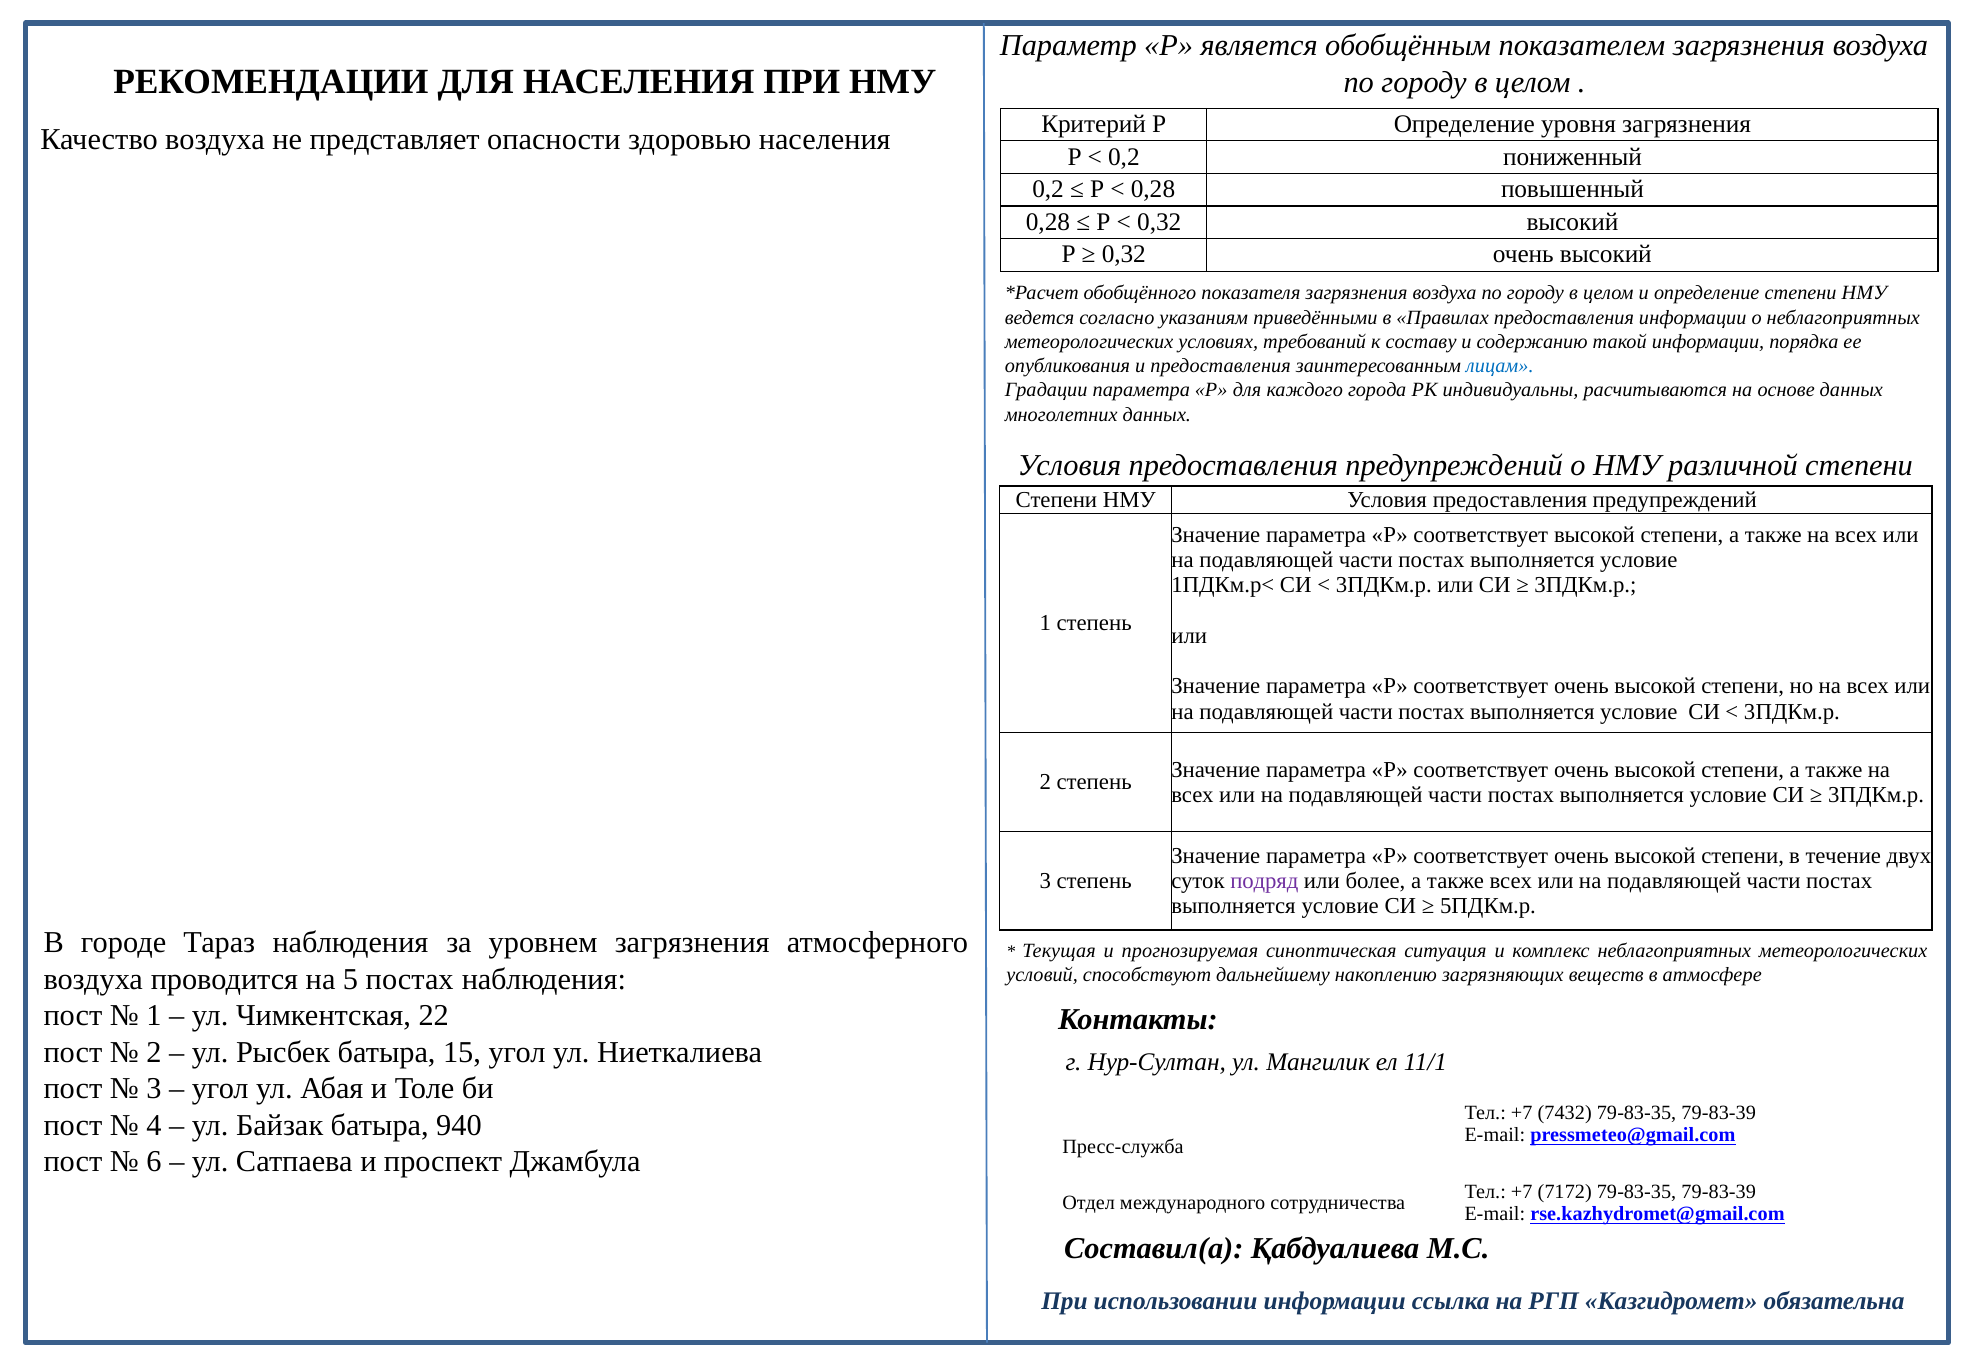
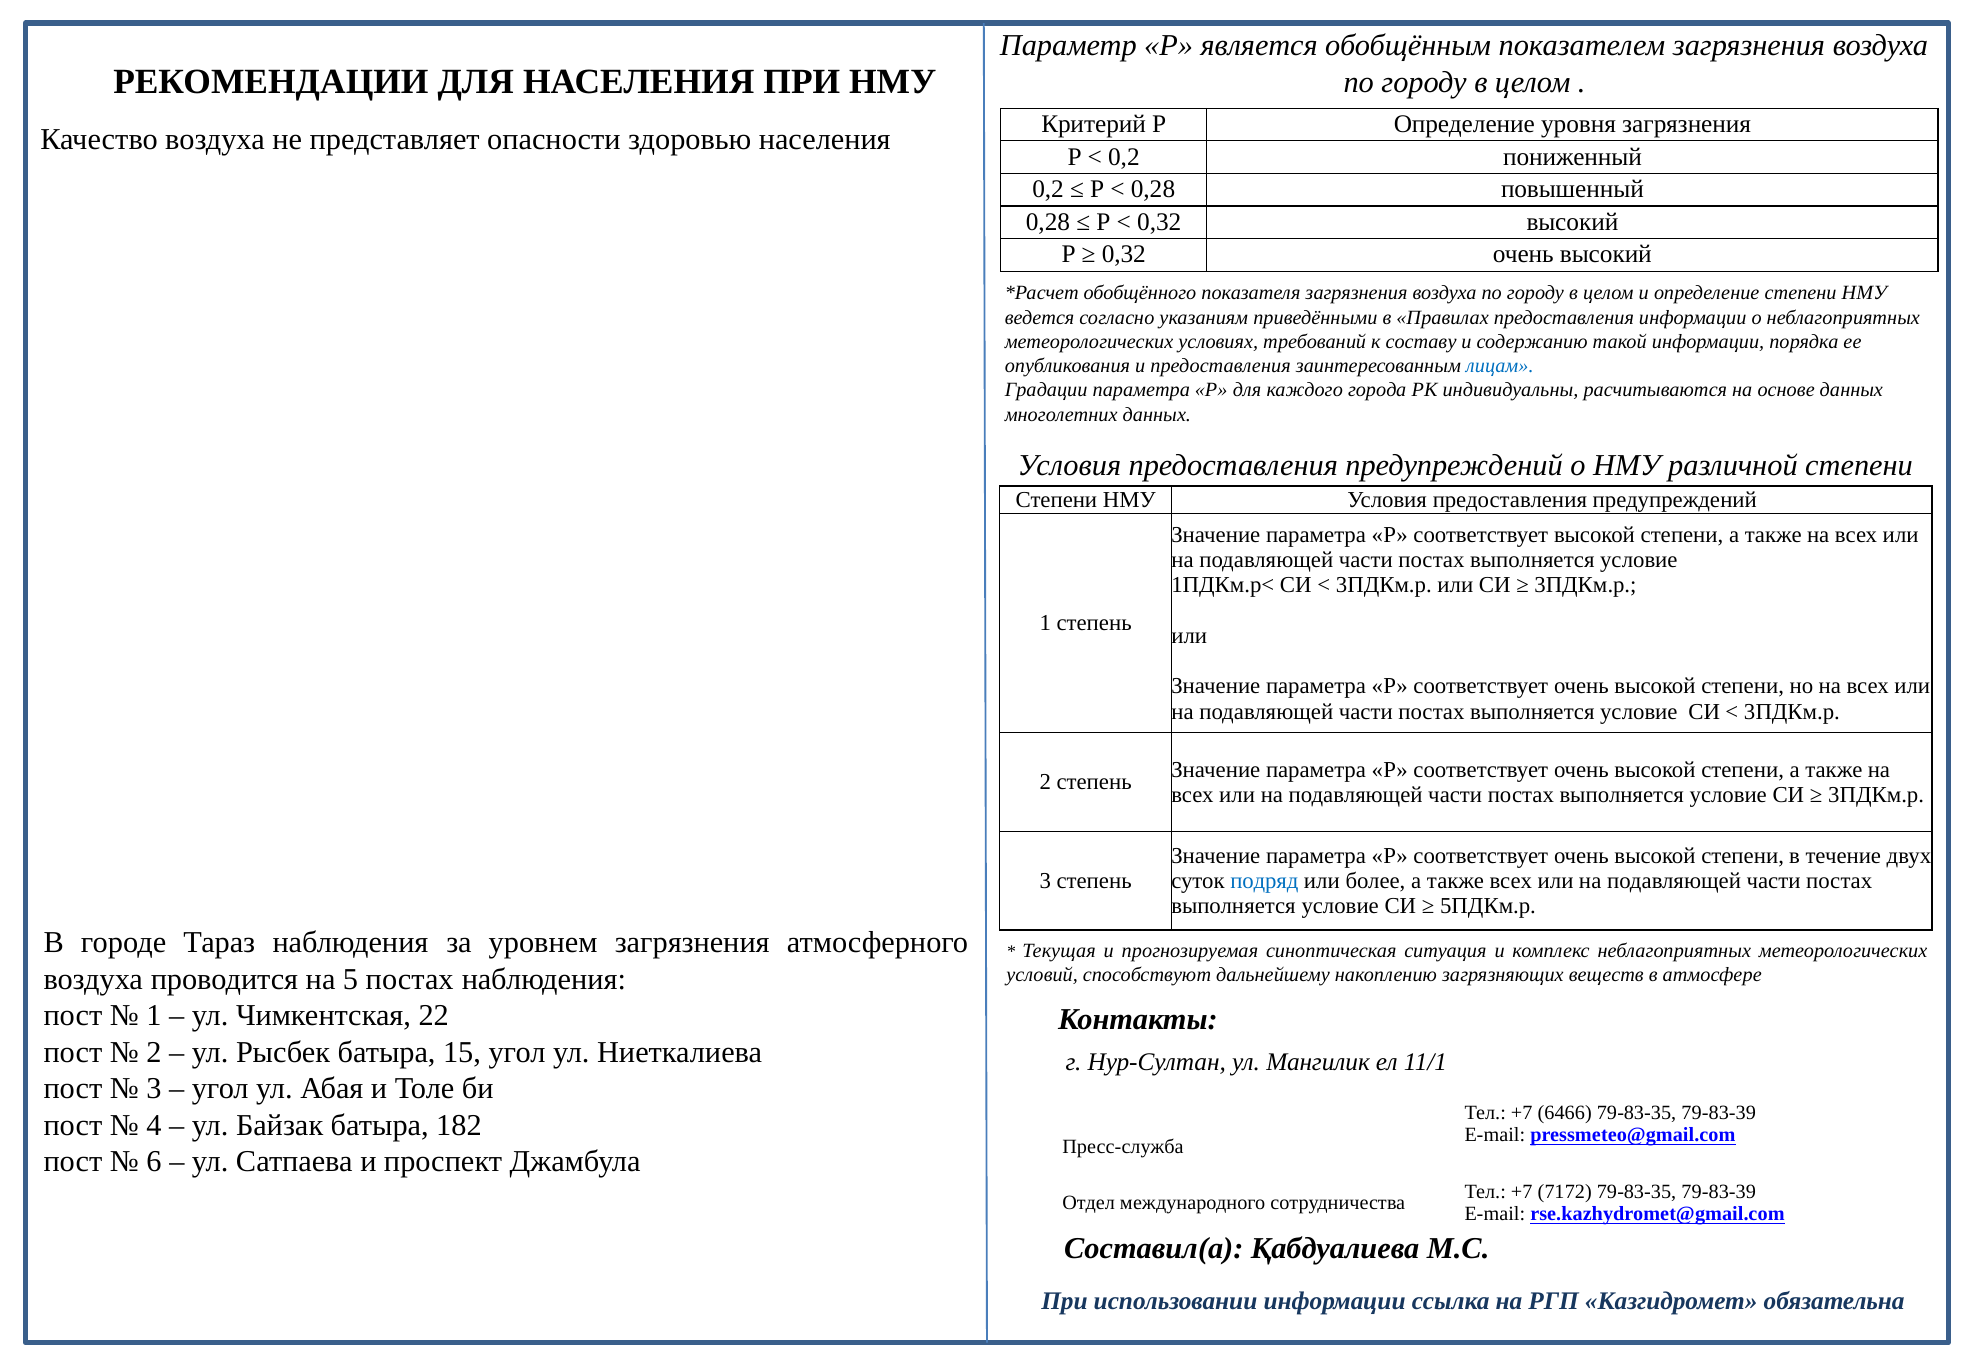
подряд colour: purple -> blue
7432: 7432 -> 6466
940: 940 -> 182
